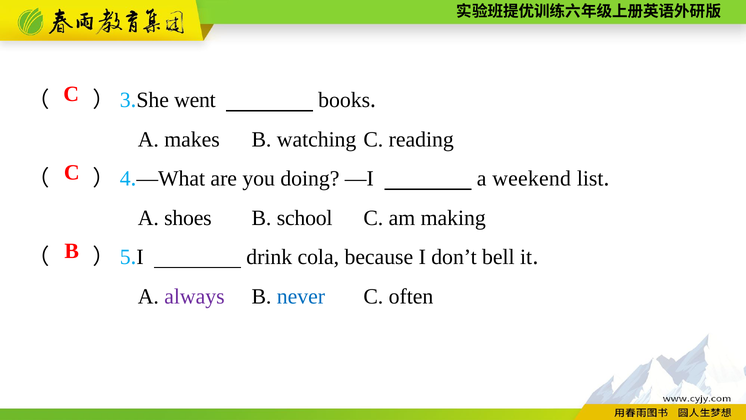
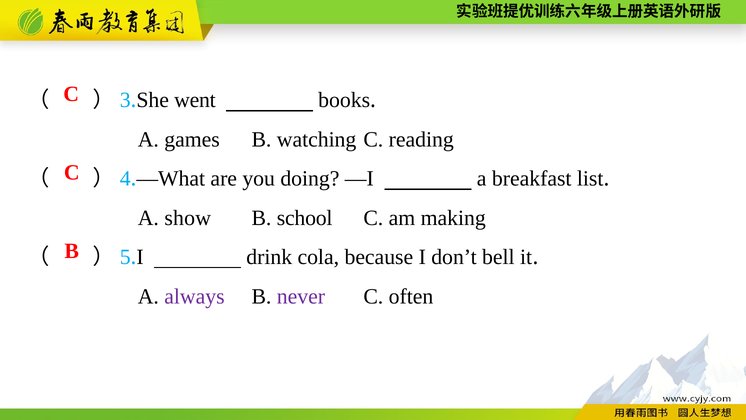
makes: makes -> games
weekend: weekend -> breakfast
shoes: shoes -> show
never colour: blue -> purple
